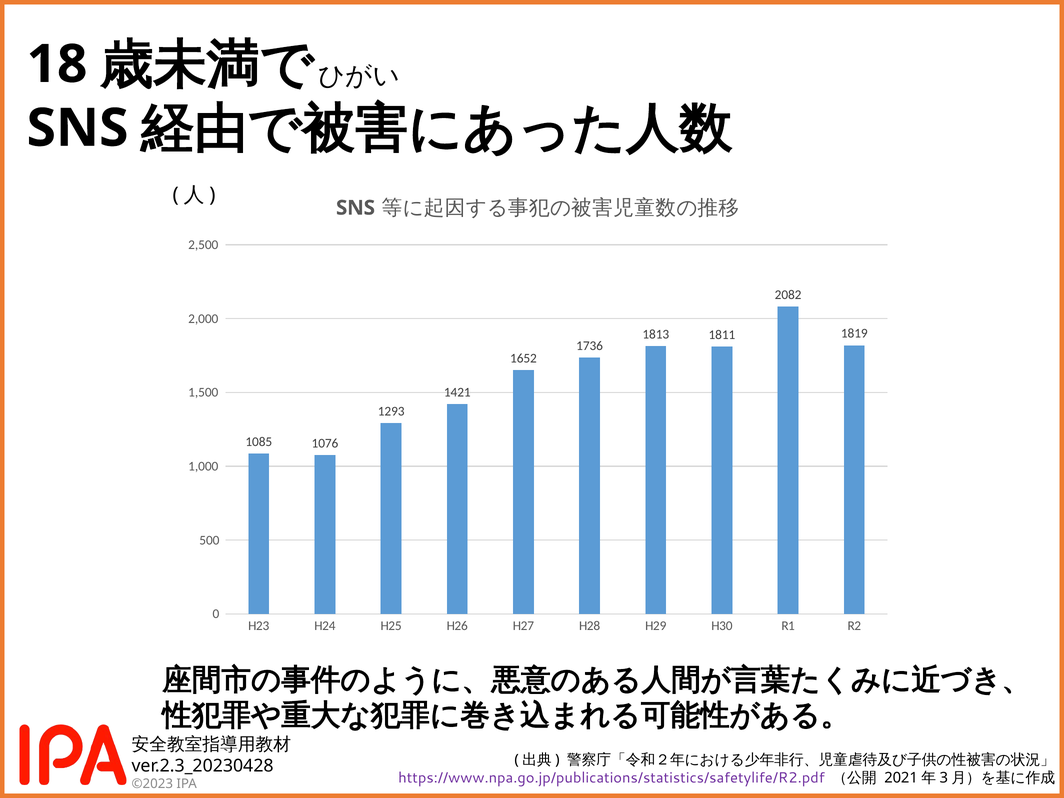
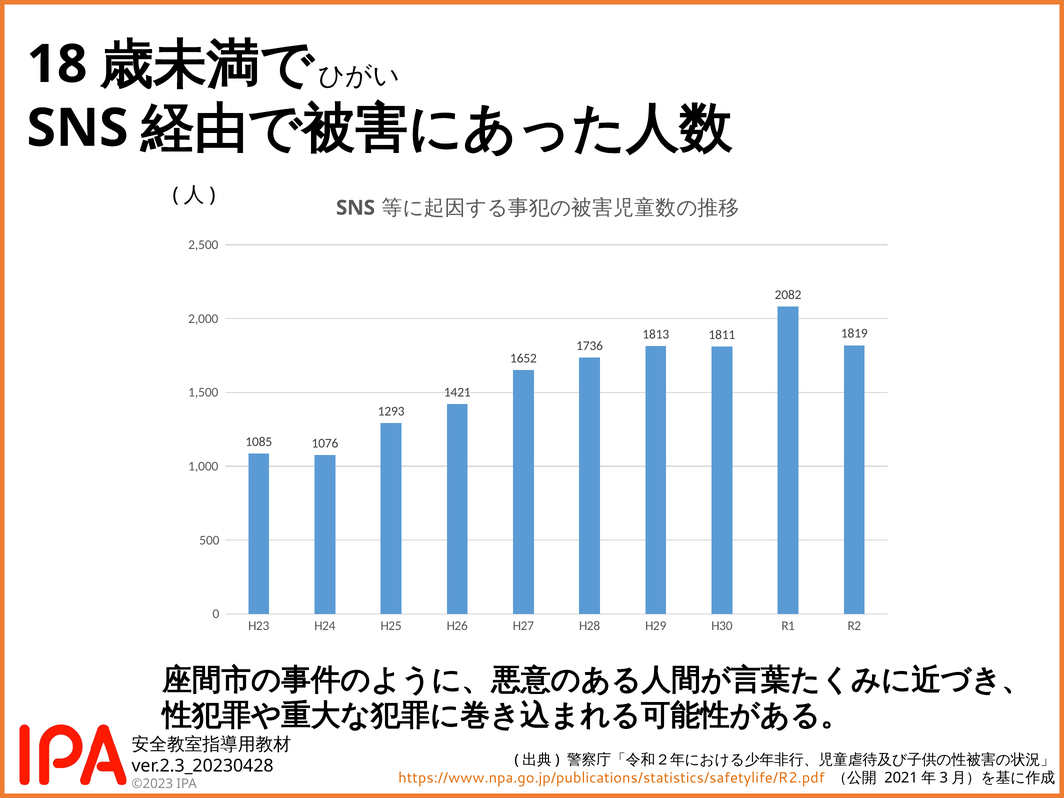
https://www.npa.go.jp/publications/statistics/safetylife/R2.pdf colour: purple -> orange
